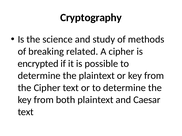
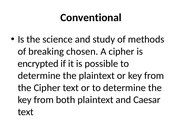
Cryptography: Cryptography -> Conventional
related: related -> chosen
